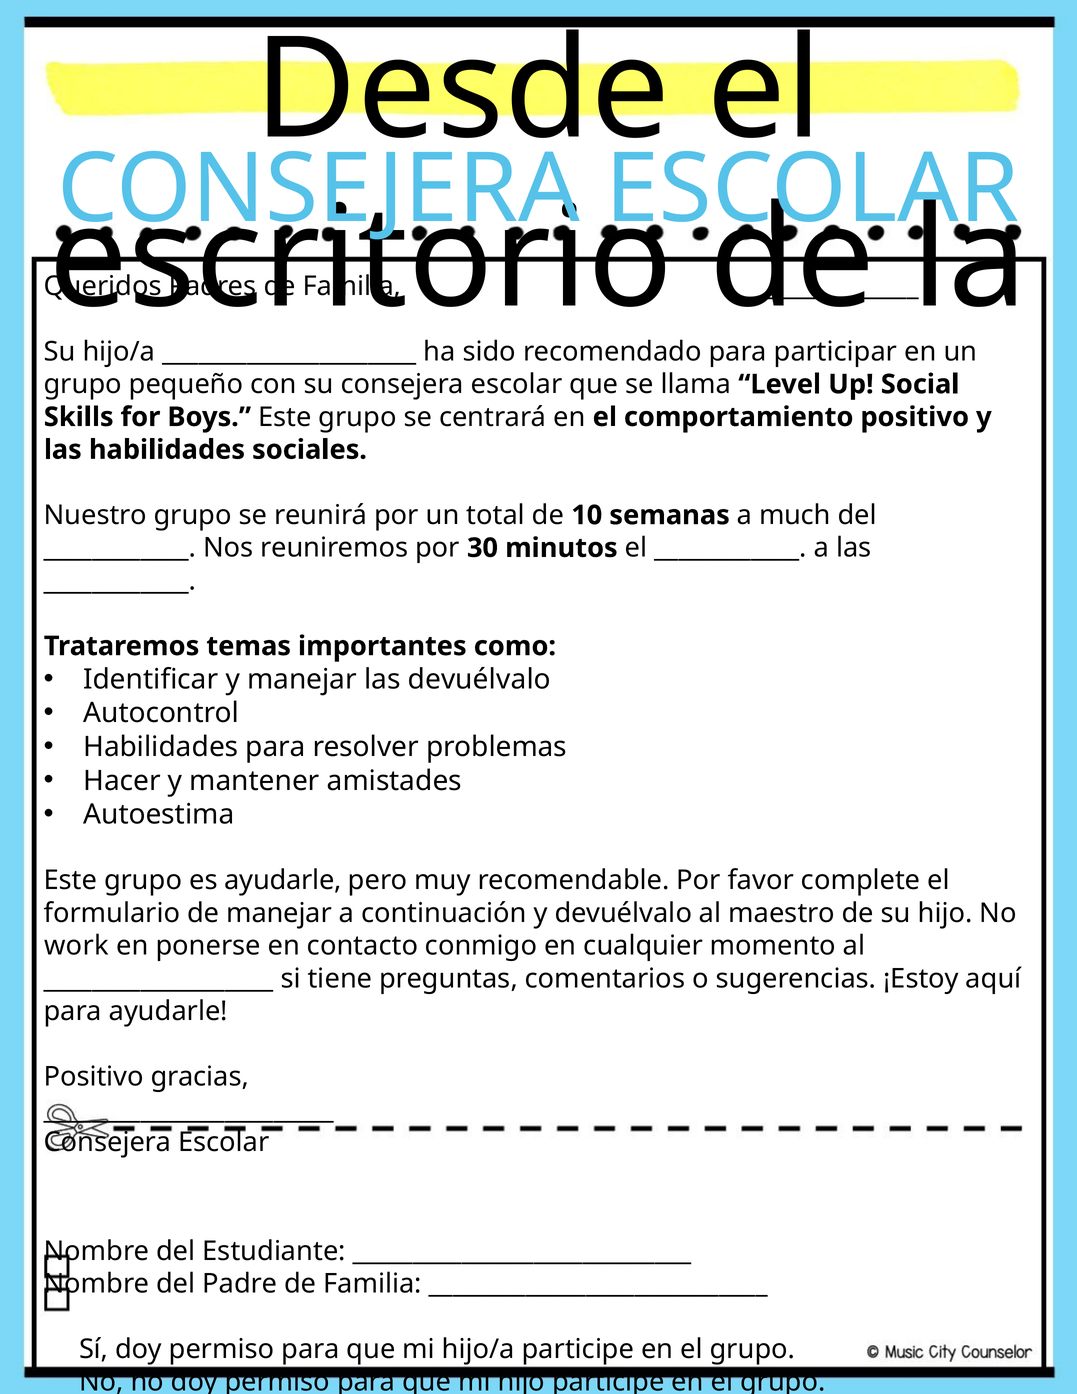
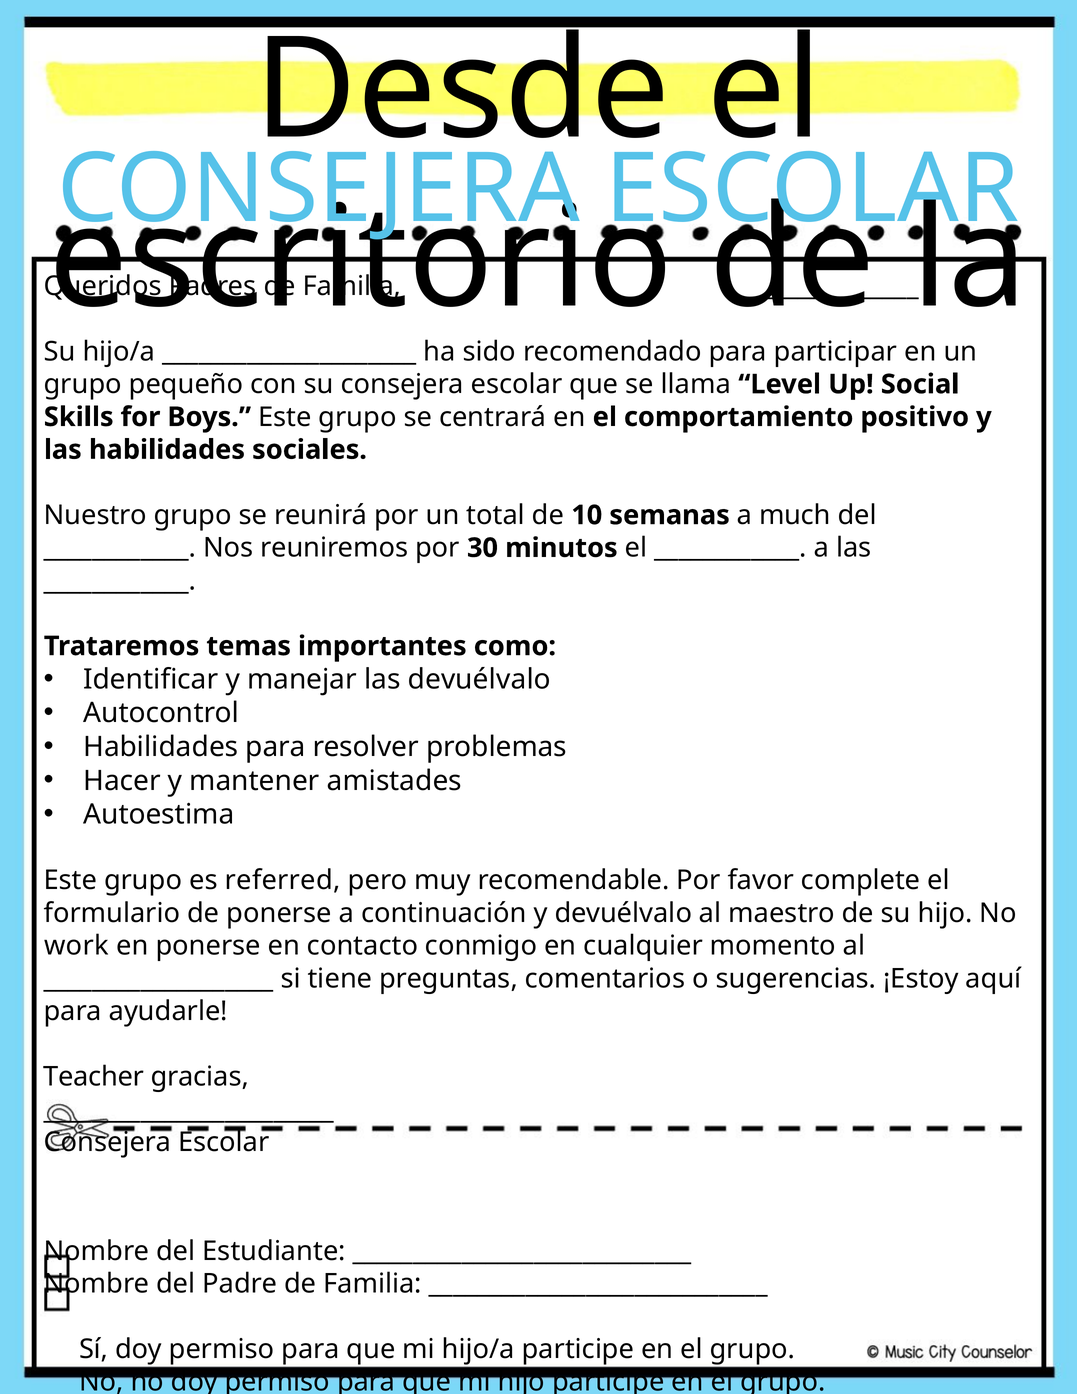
es ayudarle: ayudarle -> referred
de manejar: manejar -> ponerse
Positivo at (94, 1077): Positivo -> Teacher
